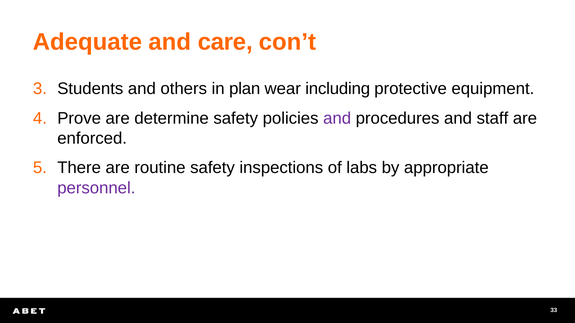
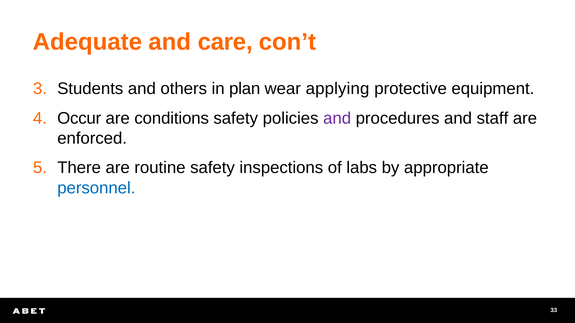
including: including -> applying
Prove: Prove -> Occur
determine: determine -> conditions
personnel colour: purple -> blue
